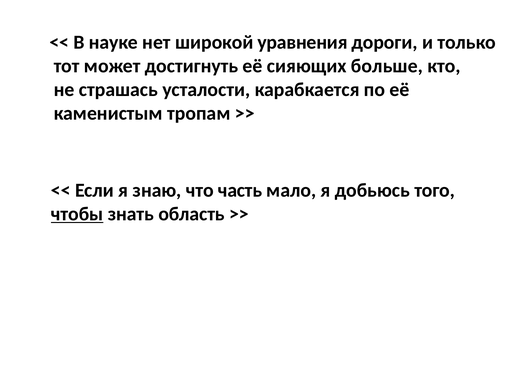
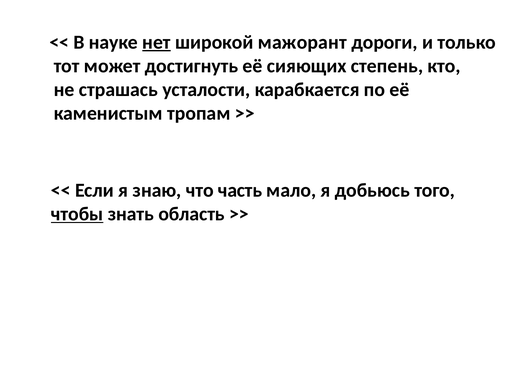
нет underline: none -> present
уравнения: уравнения -> мажорант
больше: больше -> степень
